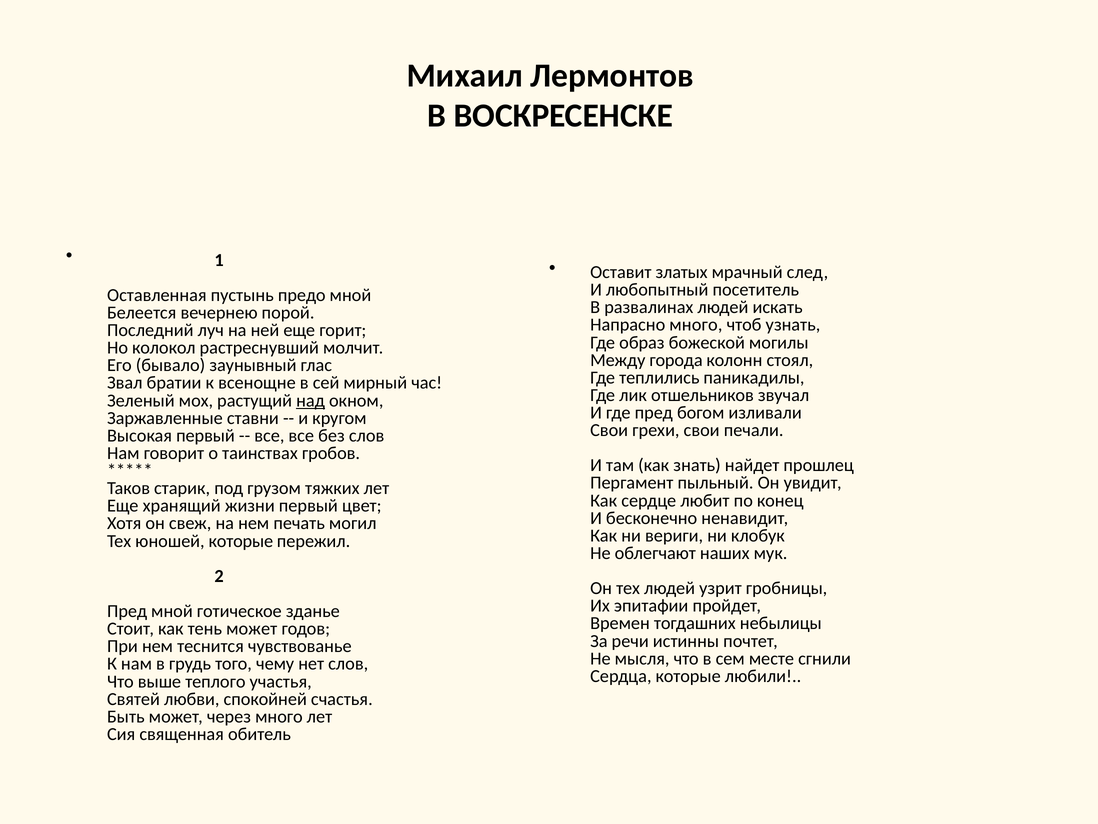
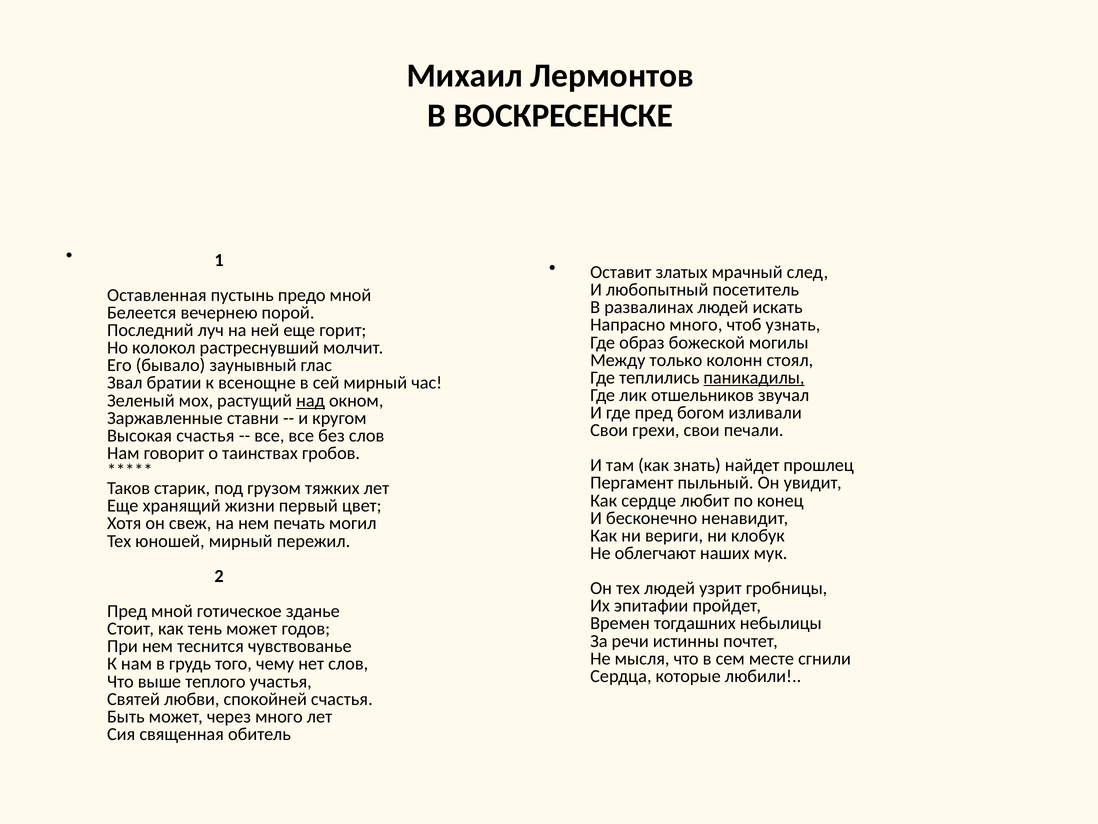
города: города -> только
паникадилы underline: none -> present
Высокая первый: первый -> счастья
юношей которые: которые -> мирный
